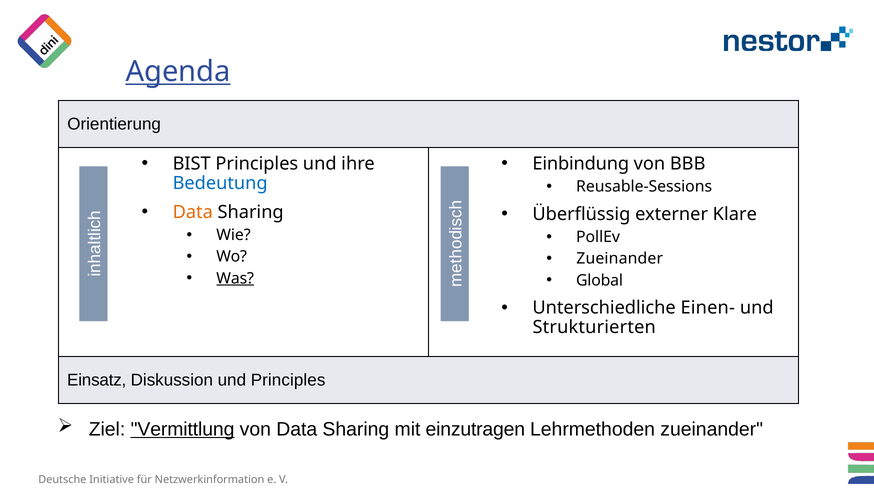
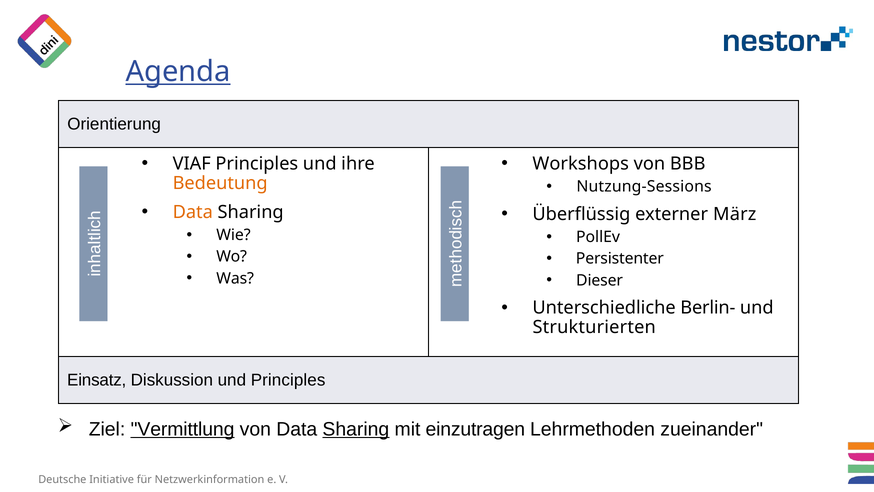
BIST: BIST -> VIAF
Einbindung: Einbindung -> Workshops
Bedeutung colour: blue -> orange
Reusable-Sessions: Reusable-Sessions -> Nutzung-Sessions
Klare: Klare -> März
Zueinander at (620, 259): Zueinander -> Persistenter
Was underline: present -> none
Global: Global -> Dieser
Einen-: Einen- -> Berlin-
Sharing at (356, 429) underline: none -> present
